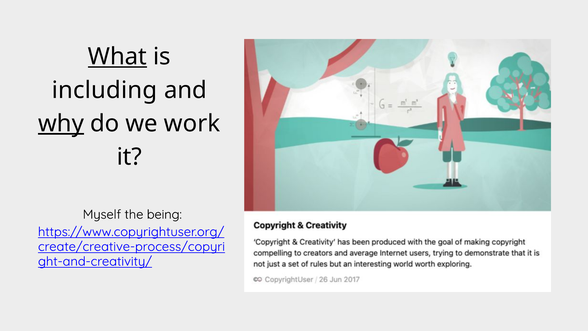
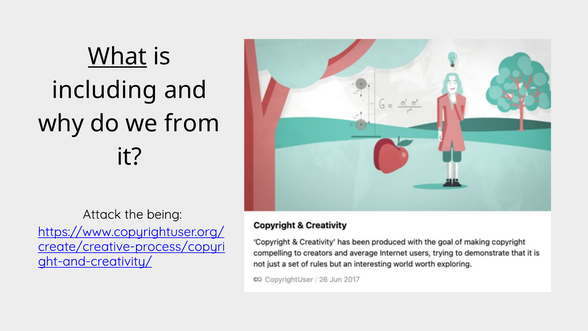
why underline: present -> none
work: work -> from
Myself: Myself -> Attack
